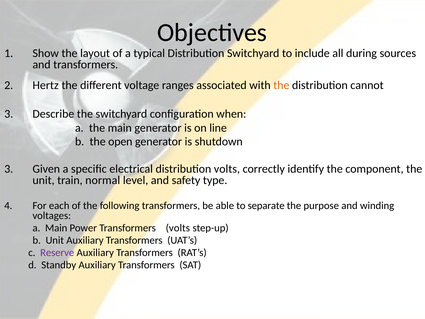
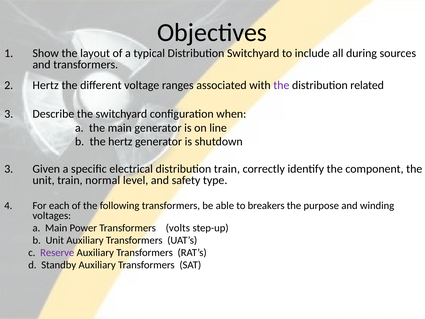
the at (281, 85) colour: orange -> purple
cannot: cannot -> related
the open: open -> hertz
distribution volts: volts -> train
separate: separate -> breakers
